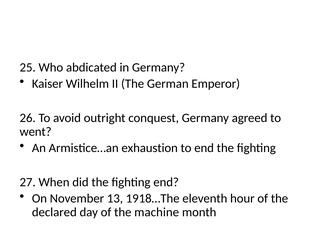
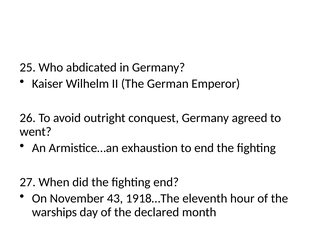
13: 13 -> 43
declared: declared -> warships
machine: machine -> declared
